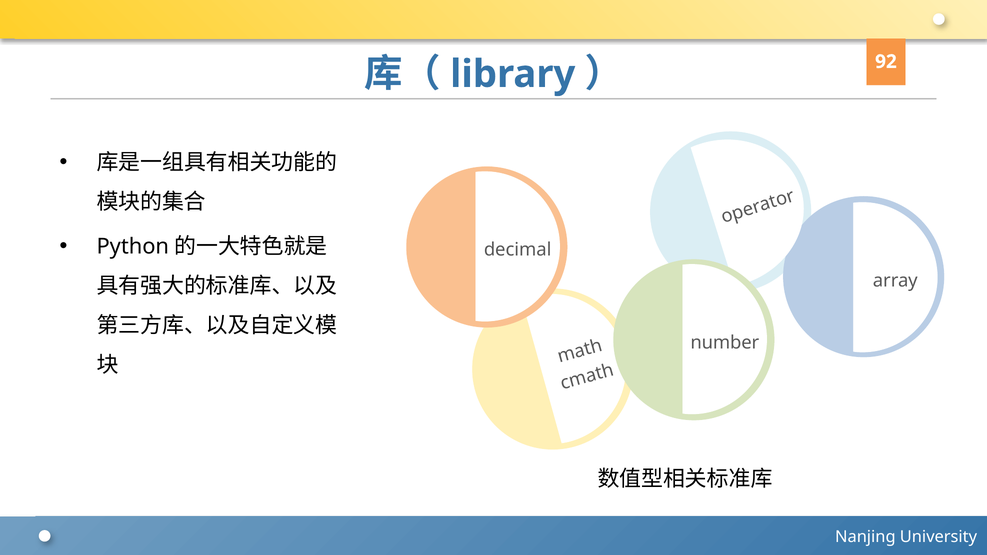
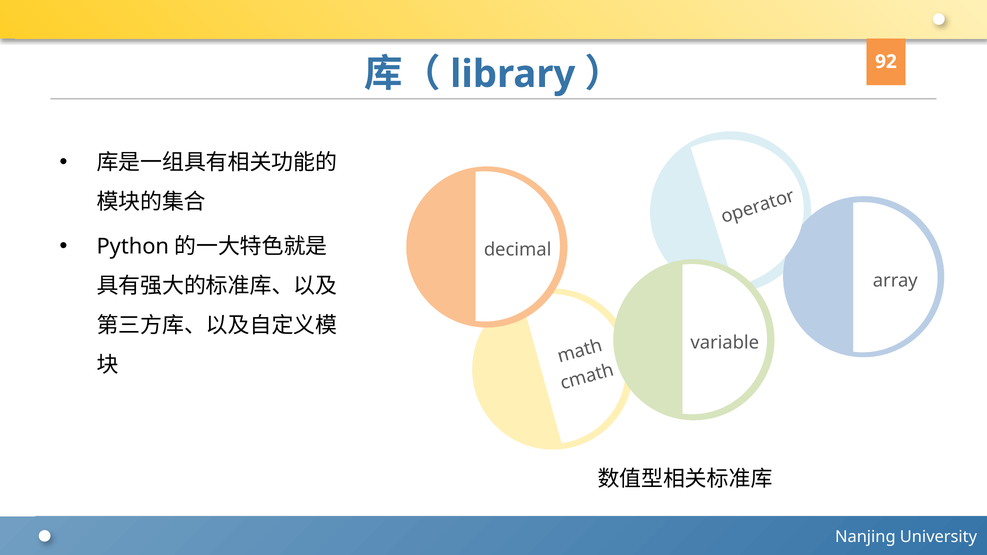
number: number -> variable
